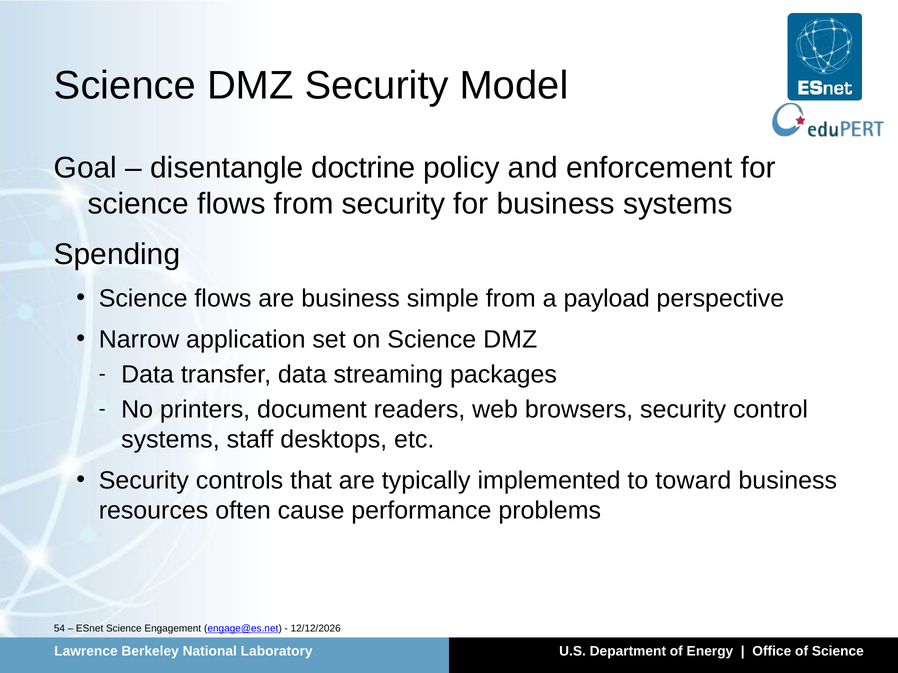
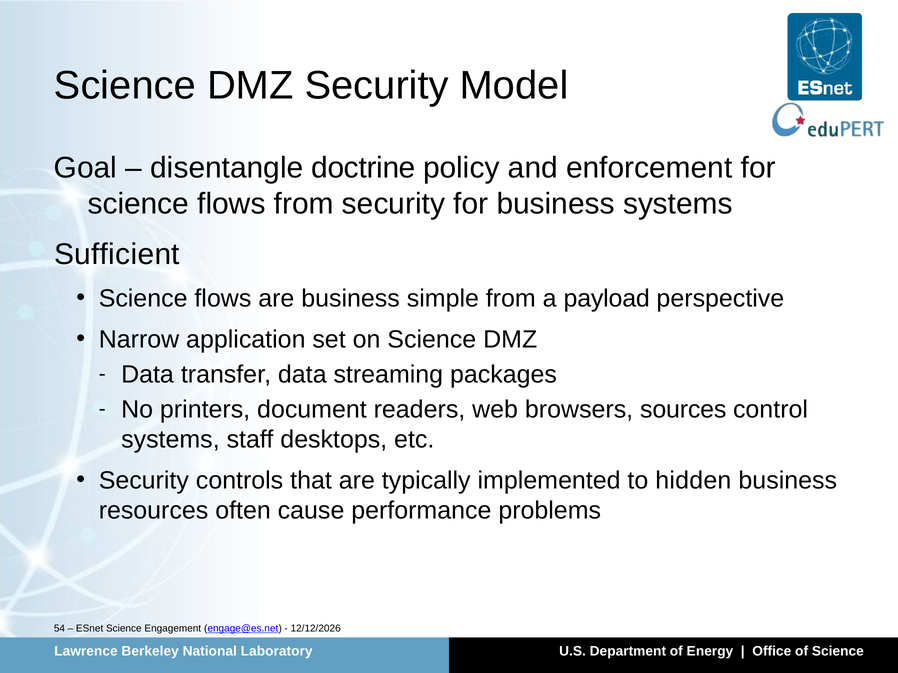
Spending: Spending -> Sufficient
browsers security: security -> sources
toward: toward -> hidden
